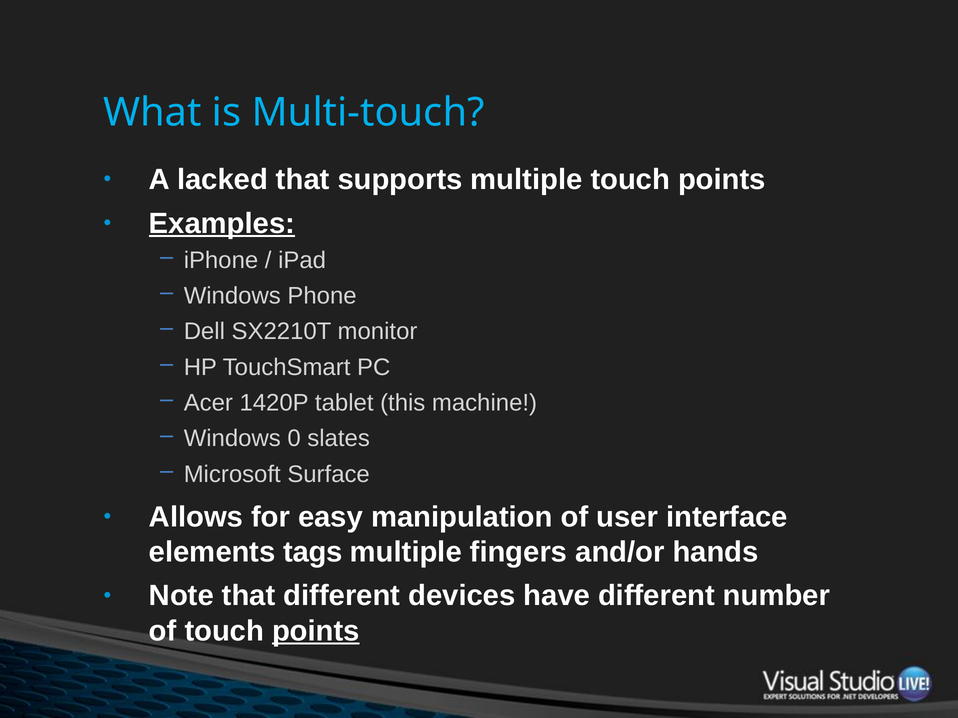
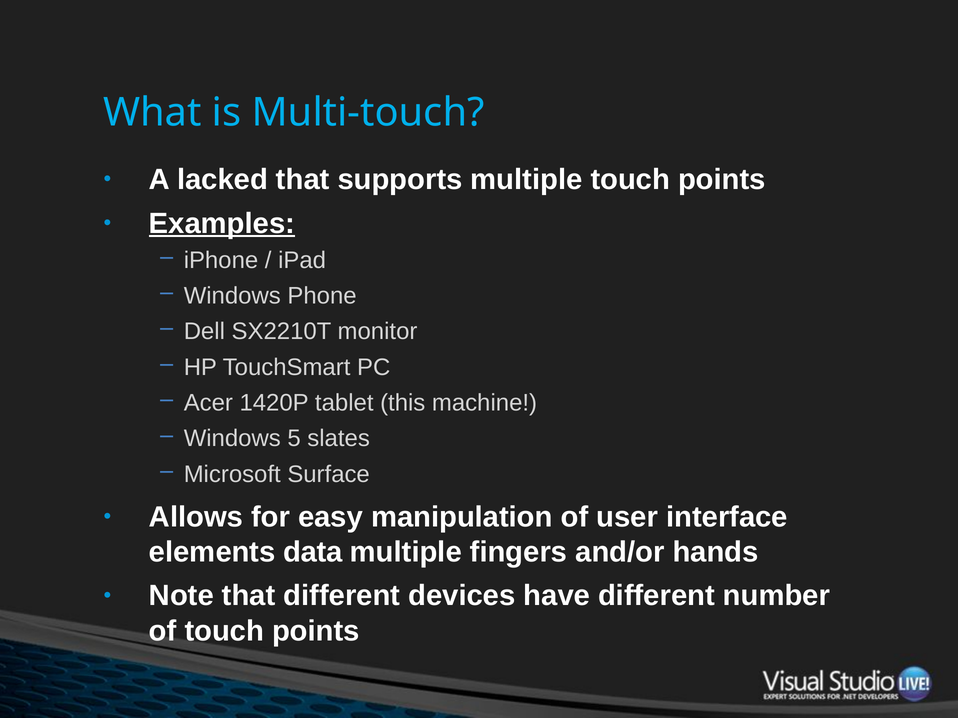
0: 0 -> 5
tags: tags -> data
points at (316, 631) underline: present -> none
